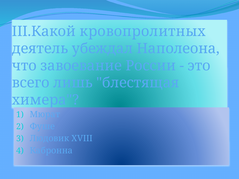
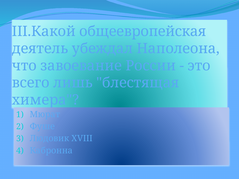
кровопролитных: кровопролитных -> общеевропейская
